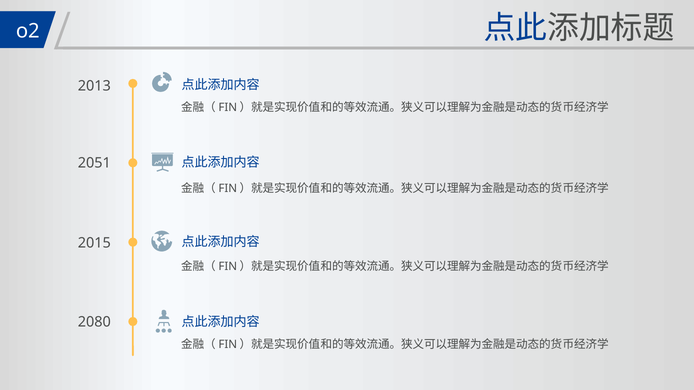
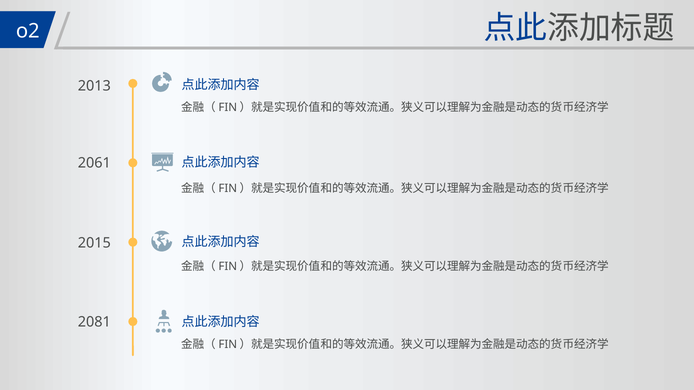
2051: 2051 -> 2061
2080: 2080 -> 2081
